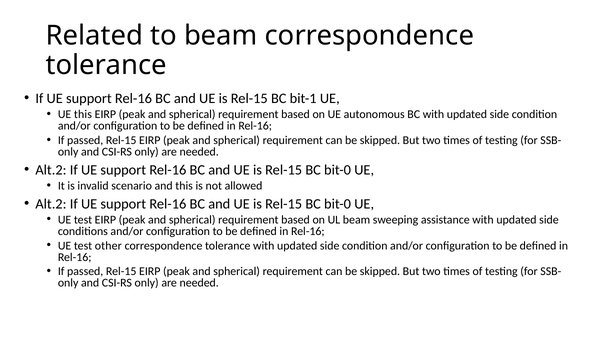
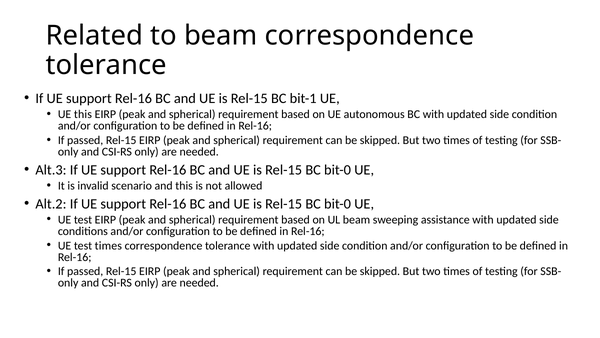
Alt.2 at (51, 170): Alt.2 -> Alt.3
test other: other -> times
